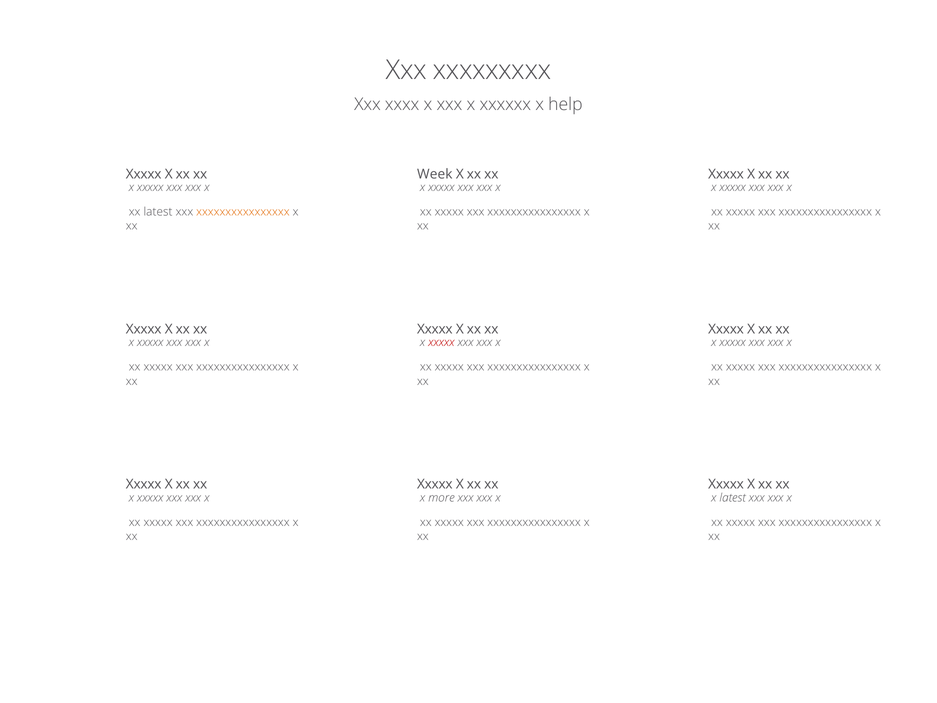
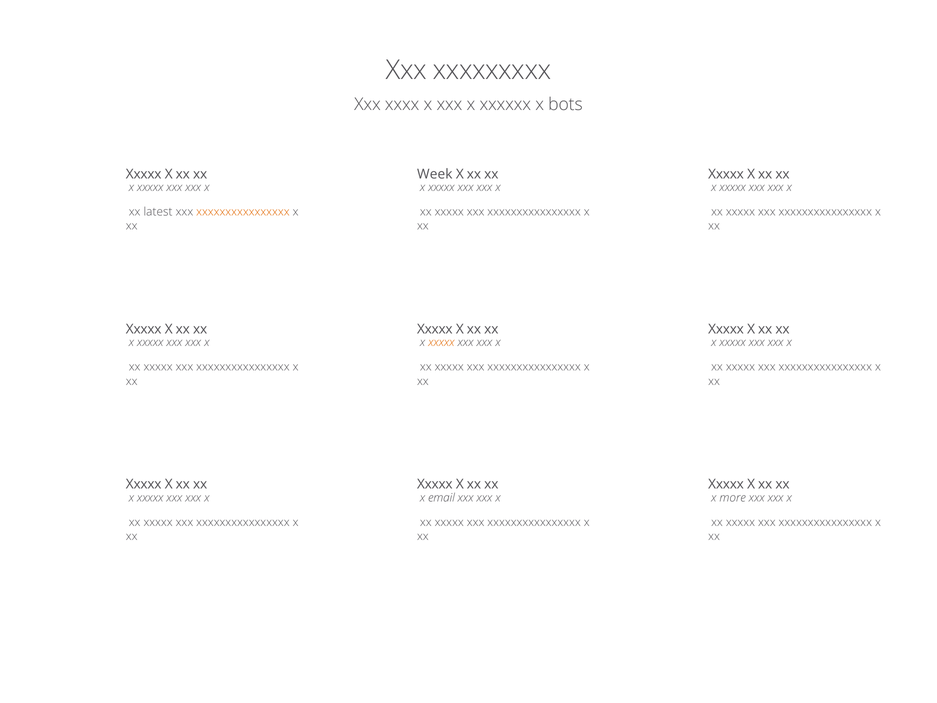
help: help -> bots
xxxxx at (441, 342) colour: red -> orange
more: more -> email
x latest: latest -> more
